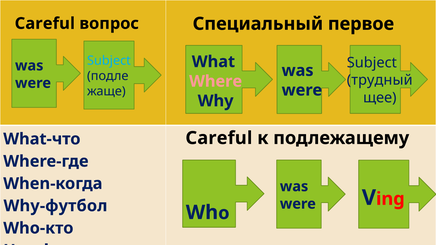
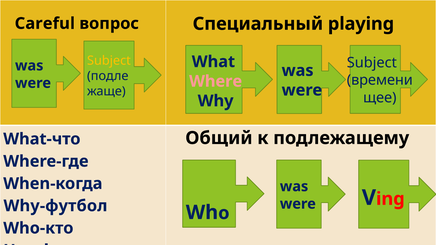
первое: первое -> playing
Subject at (109, 61) colour: light blue -> yellow
трудный: трудный -> времени
Careful at (219, 138): Careful -> Общий
